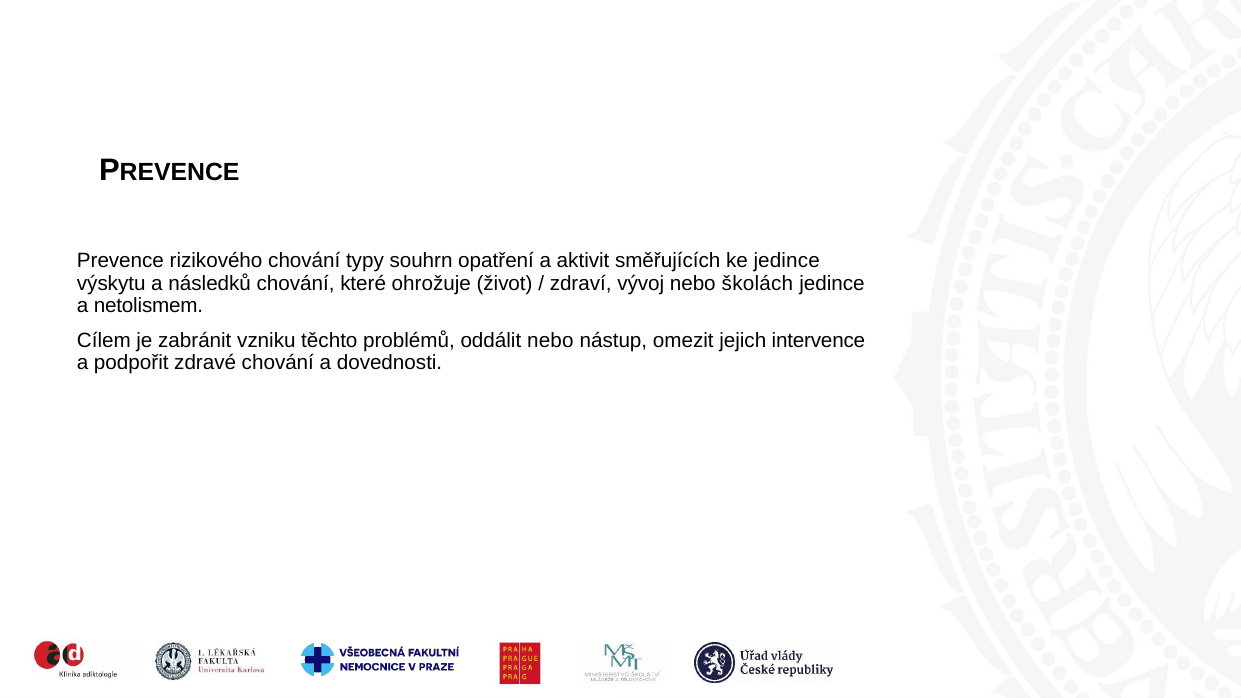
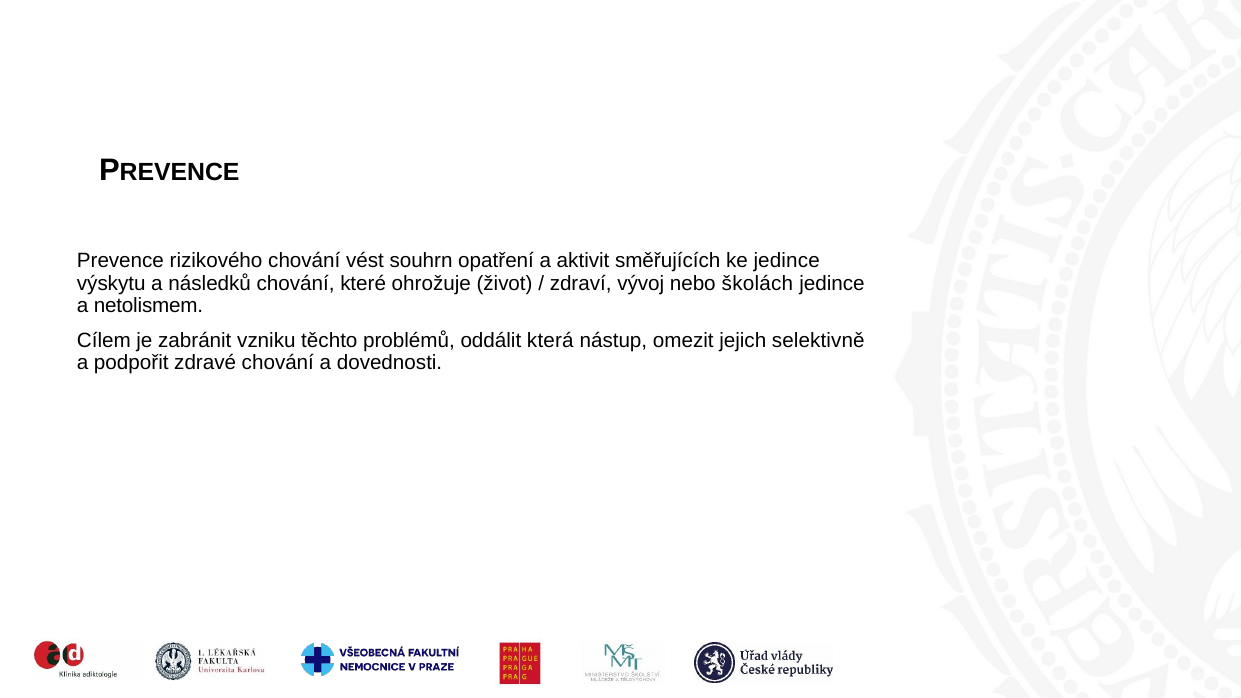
typy: typy -> vést
oddálit nebo: nebo -> která
intervence: intervence -> selektivně
